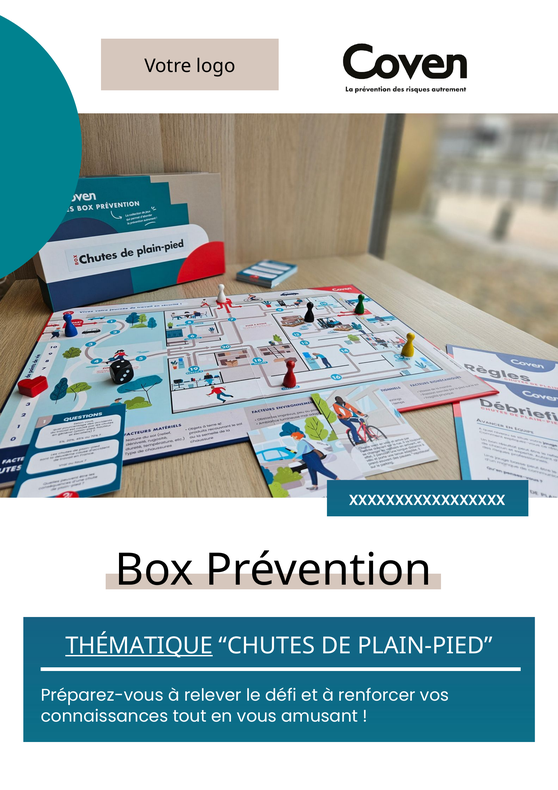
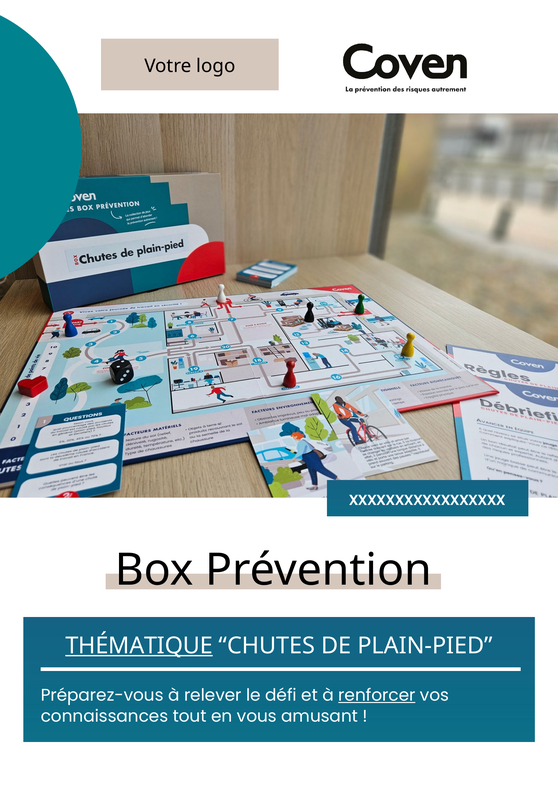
renforcer underline: none -> present
